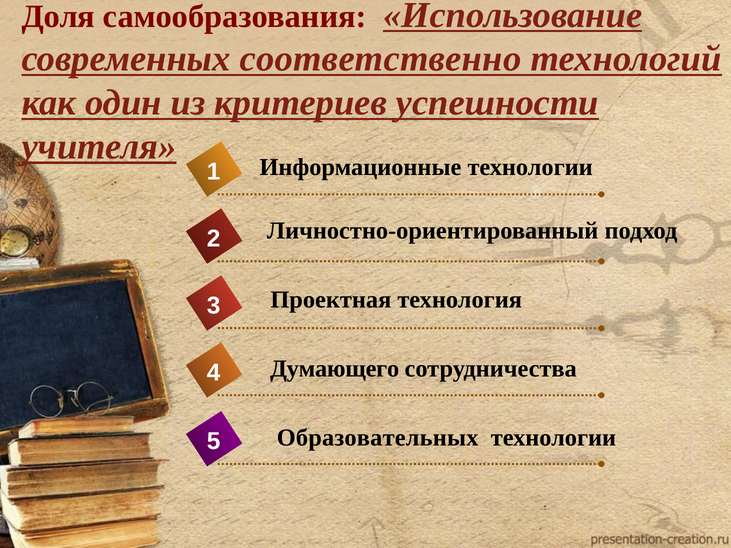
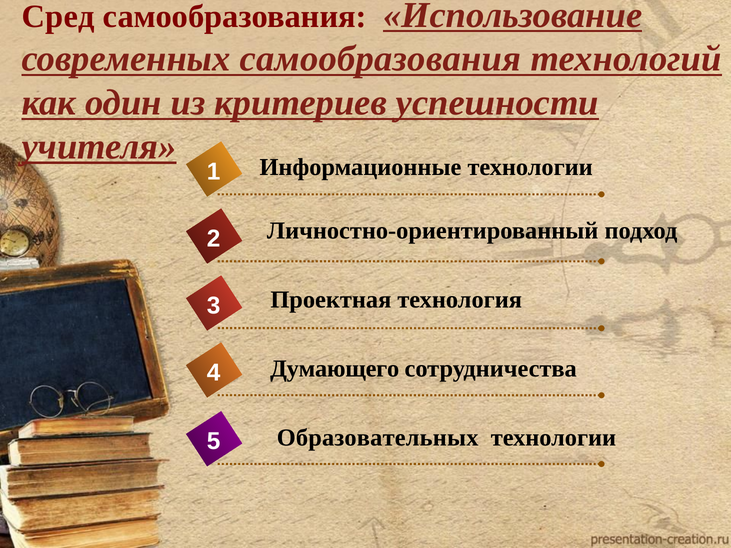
Доля: Доля -> Сред
современных соответственно: соответственно -> самообразования
